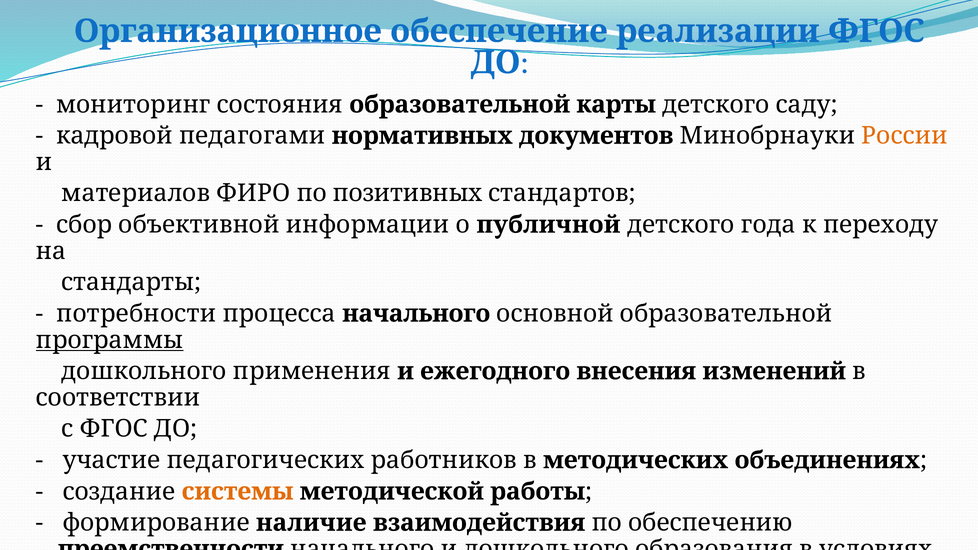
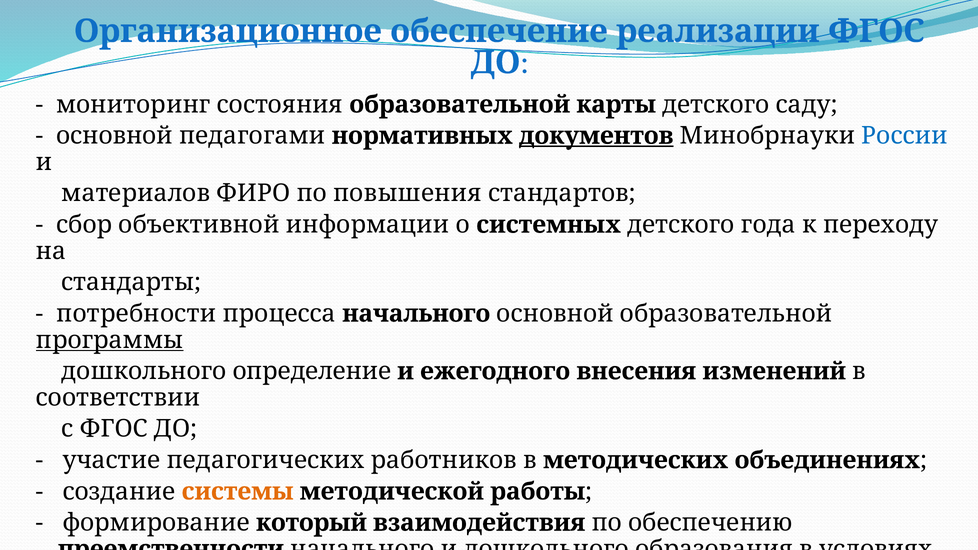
кадровой at (115, 136): кадровой -> основной
документов underline: none -> present
России colour: orange -> blue
позитивных: позитивных -> повышения
публичной: публичной -> системных
применения: применения -> определение
наличие: наличие -> который
